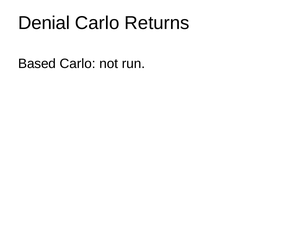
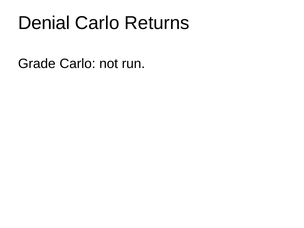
Based: Based -> Grade
